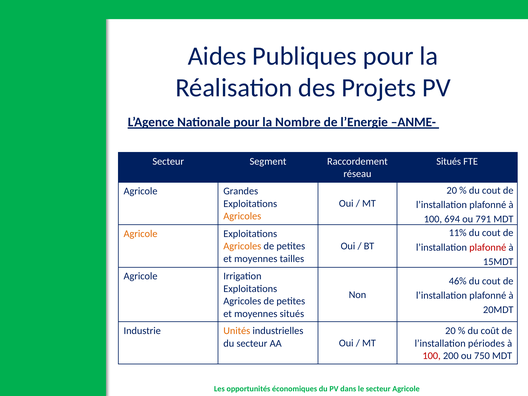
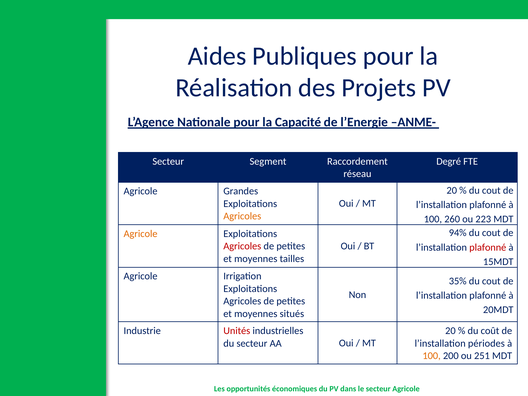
Nombre: Nombre -> Capacité
Situés at (449, 161): Situés -> Degré
694: 694 -> 260
791: 791 -> 223
11%: 11% -> 94%
Agricoles at (242, 246) colour: orange -> red
46%: 46% -> 35%
Unités colour: orange -> red
100 at (432, 356) colour: red -> orange
750: 750 -> 251
